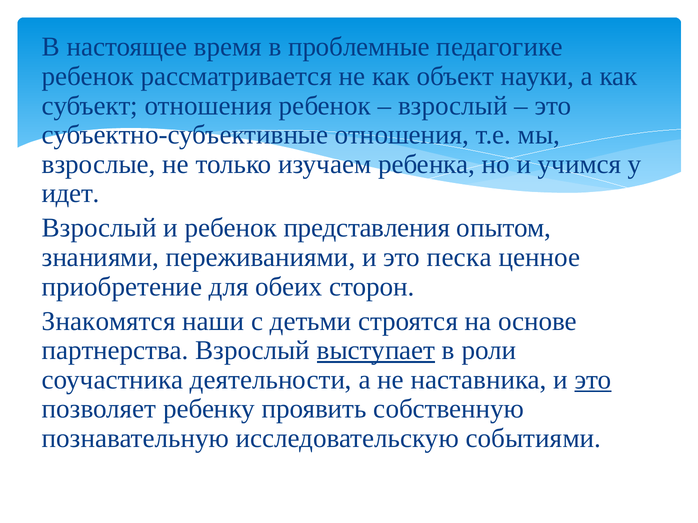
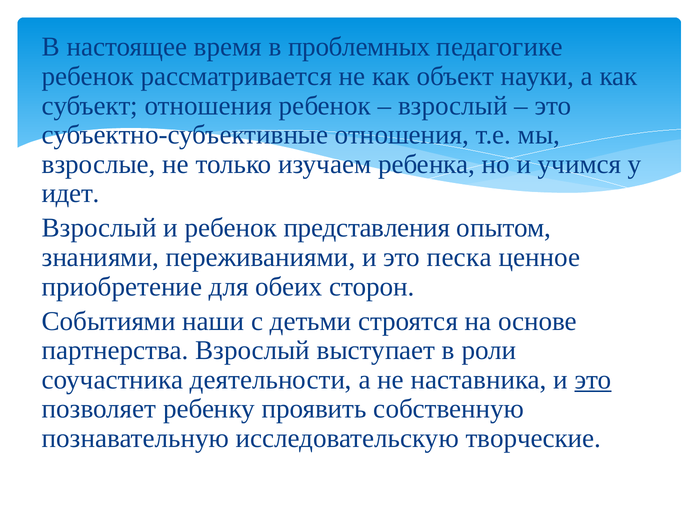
проблемные: проблемные -> проблемных
Знакомятся: Знакомятся -> Событиями
выступает underline: present -> none
событиями: событиями -> творческие
